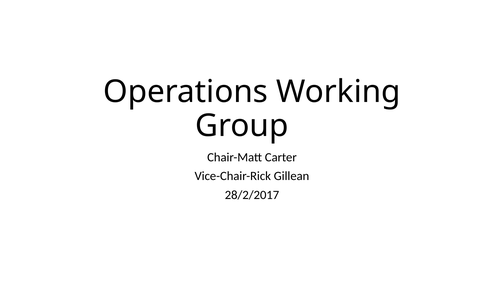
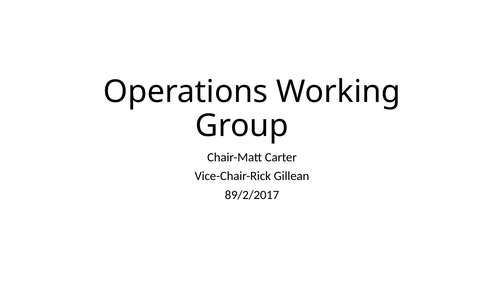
28/2/2017: 28/2/2017 -> 89/2/2017
